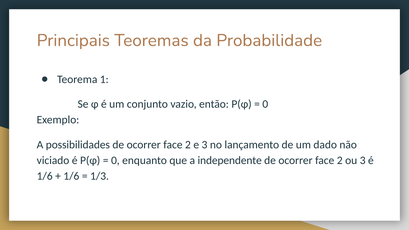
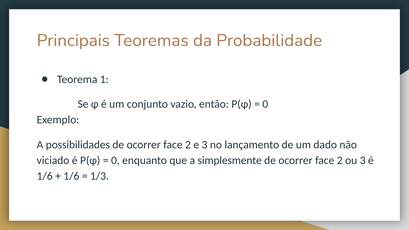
independente: independente -> simplesmente
